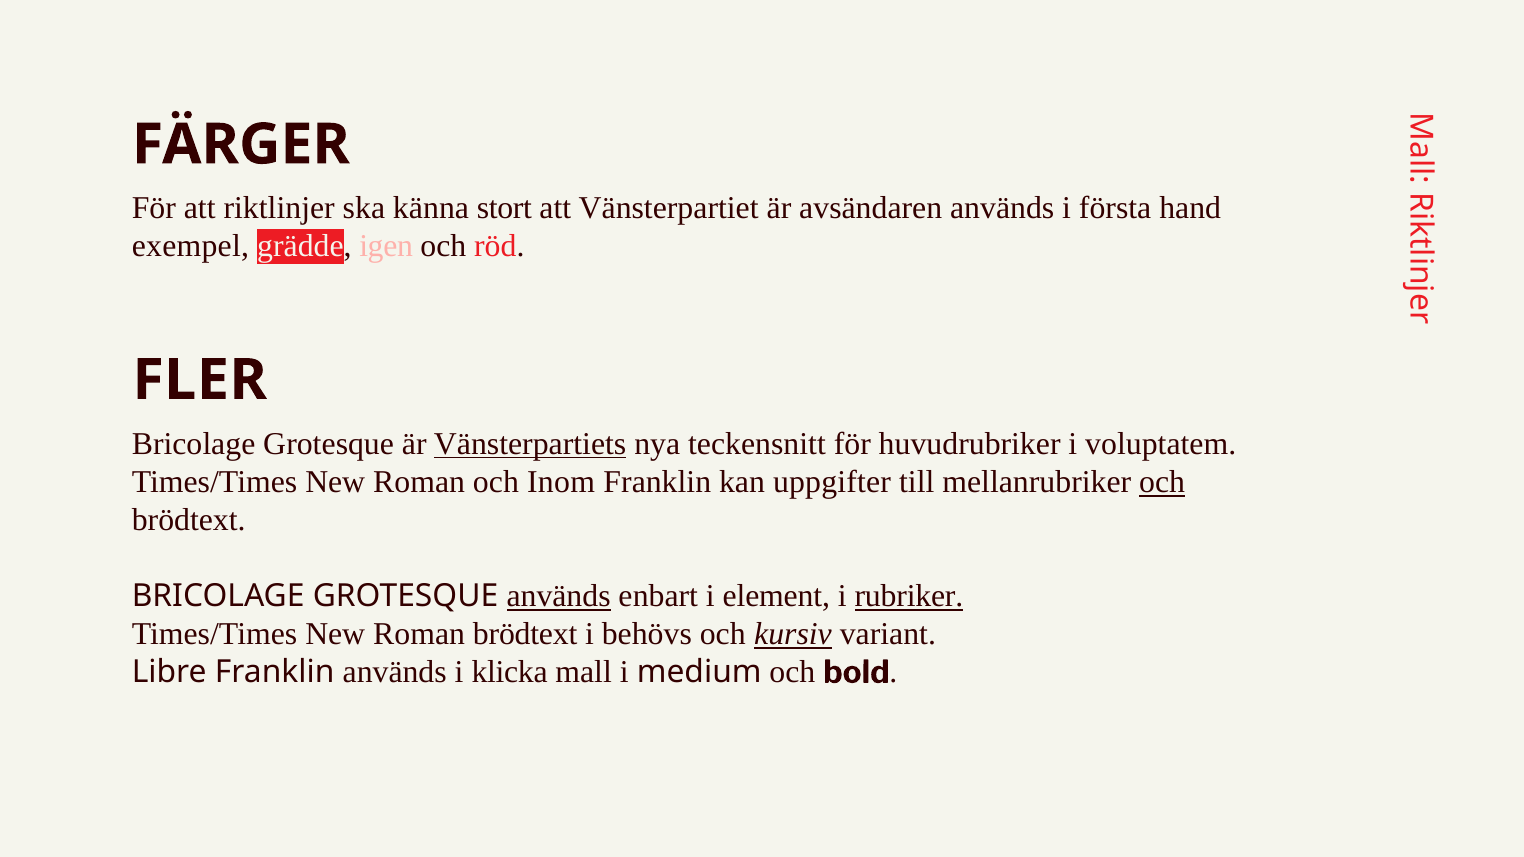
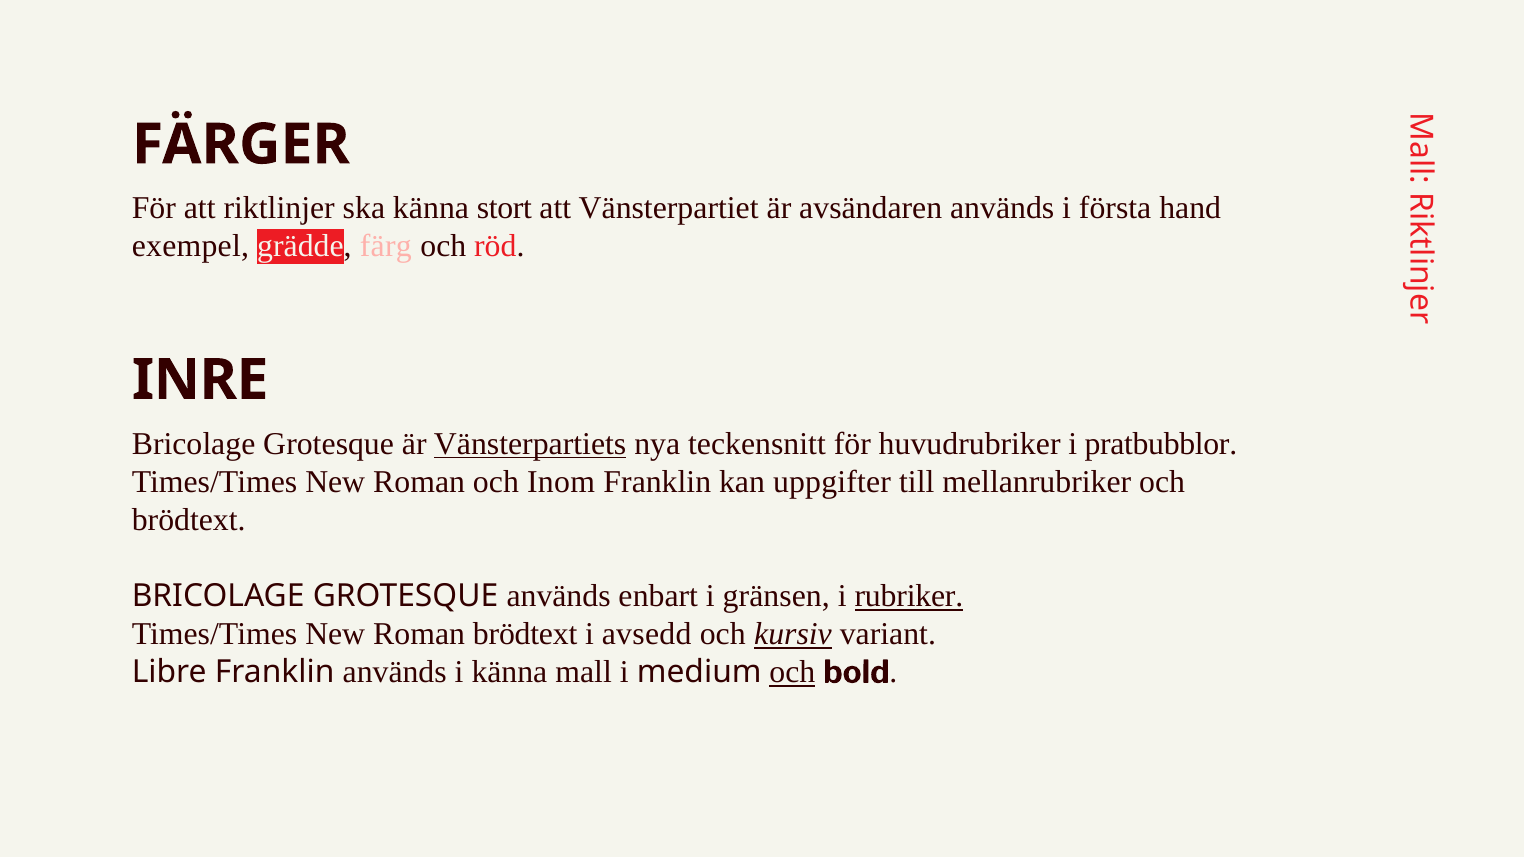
igen: igen -> färg
FLER: FLER -> INRE
voluptatem: voluptatem -> pratbubblor
och at (1162, 482) underline: present -> none
används at (559, 596) underline: present -> none
element: element -> gränsen
behövs: behövs -> avsedd
i klicka: klicka -> känna
och at (792, 673) underline: none -> present
